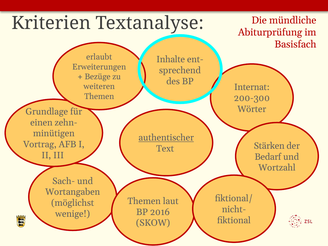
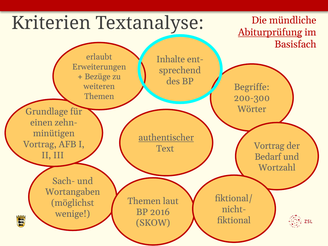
Abiturprüfung underline: none -> present
Internat: Internat -> Begriffe
Stärken at (269, 146): Stärken -> Vortrag
